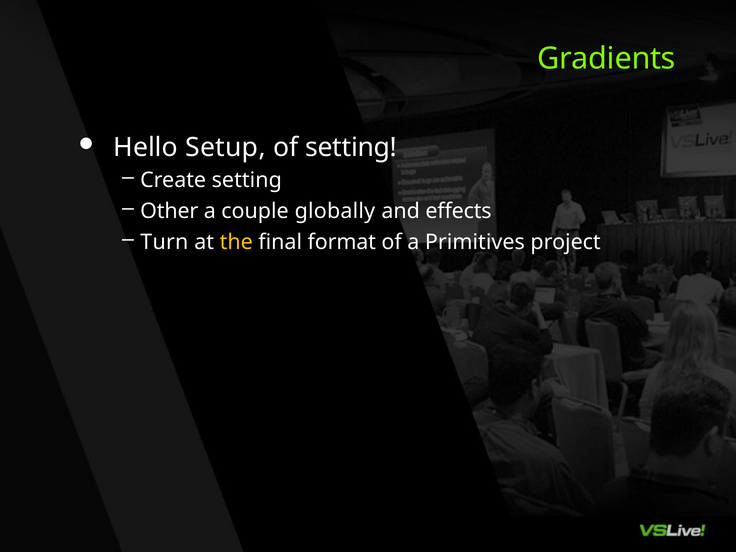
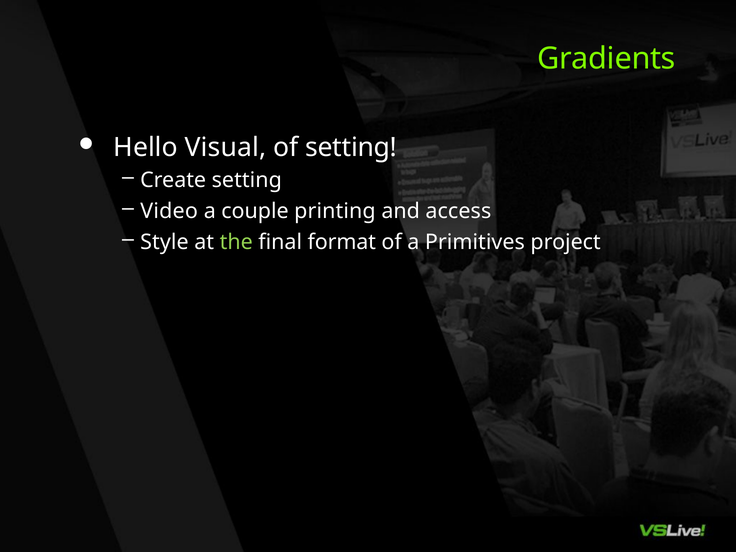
Setup: Setup -> Visual
Other: Other -> Video
globally: globally -> printing
effects: effects -> access
Turn: Turn -> Style
the colour: yellow -> light green
